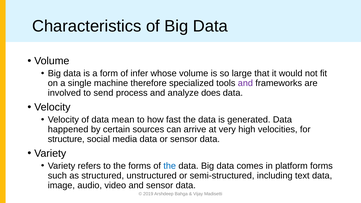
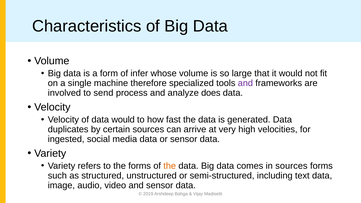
data mean: mean -> would
happened: happened -> duplicates
structure: structure -> ingested
the at (170, 166) colour: blue -> orange
in platform: platform -> sources
